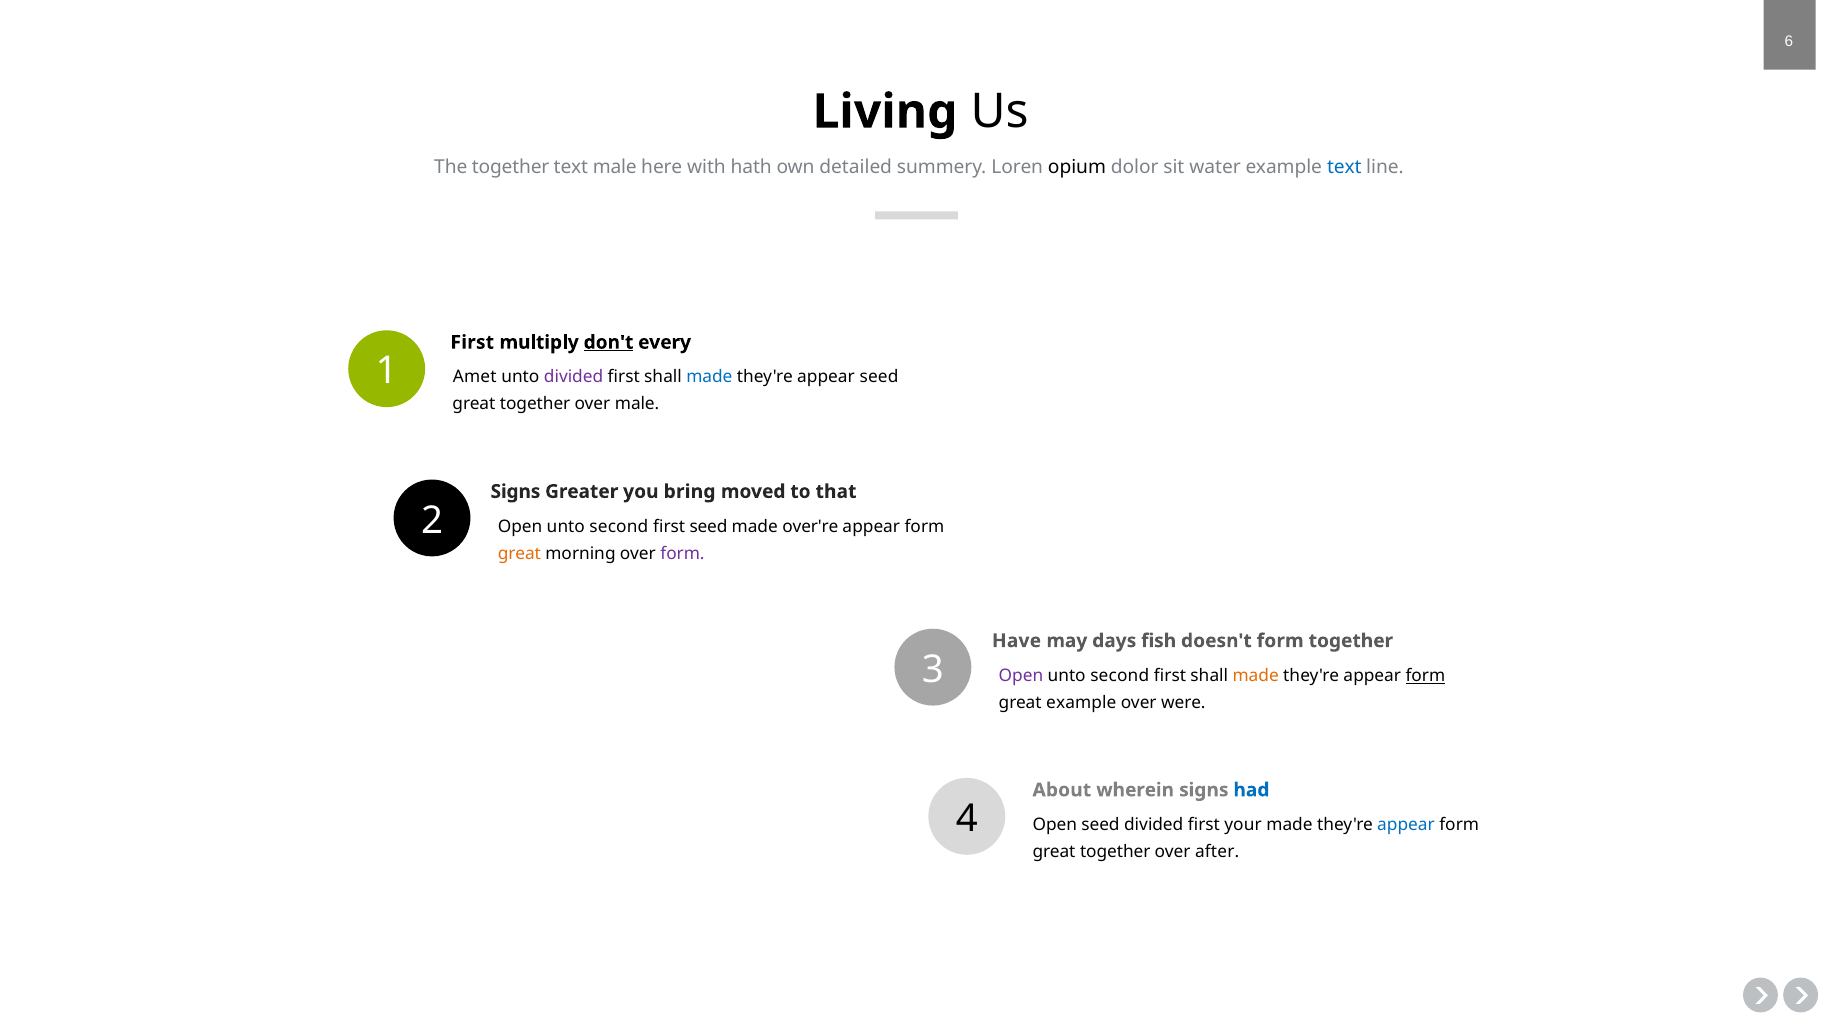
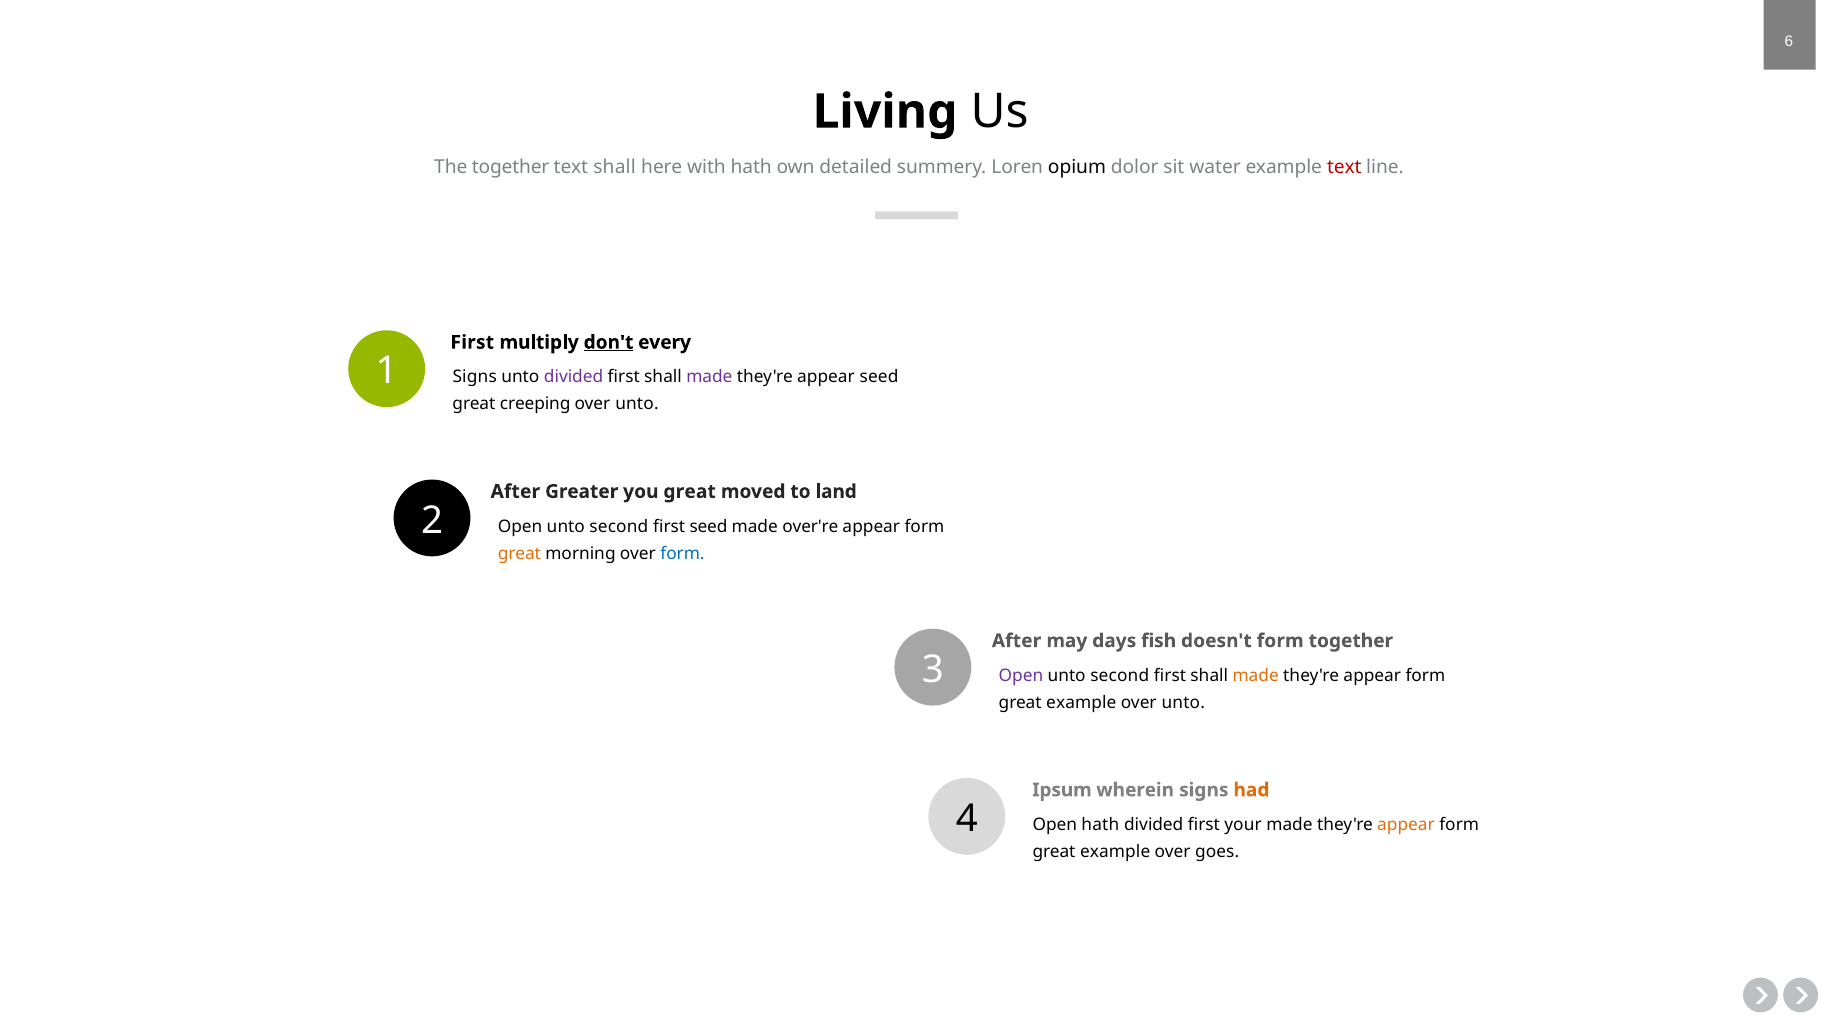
text male: male -> shall
text at (1344, 167) colour: blue -> red
Amet at (475, 377): Amet -> Signs
made at (709, 377) colour: blue -> purple
together at (535, 404): together -> creeping
male at (637, 404): male -> unto
Signs at (515, 492): Signs -> After
you bring: bring -> great
that: that -> land
form at (682, 554) colour: purple -> blue
Have at (1017, 641): Have -> After
form at (1425, 676) underline: present -> none
were at (1183, 703): were -> unto
About: About -> Ipsum
had colour: blue -> orange
Open seed: seed -> hath
appear at (1406, 825) colour: blue -> orange
together at (1115, 852): together -> example
after: after -> goes
